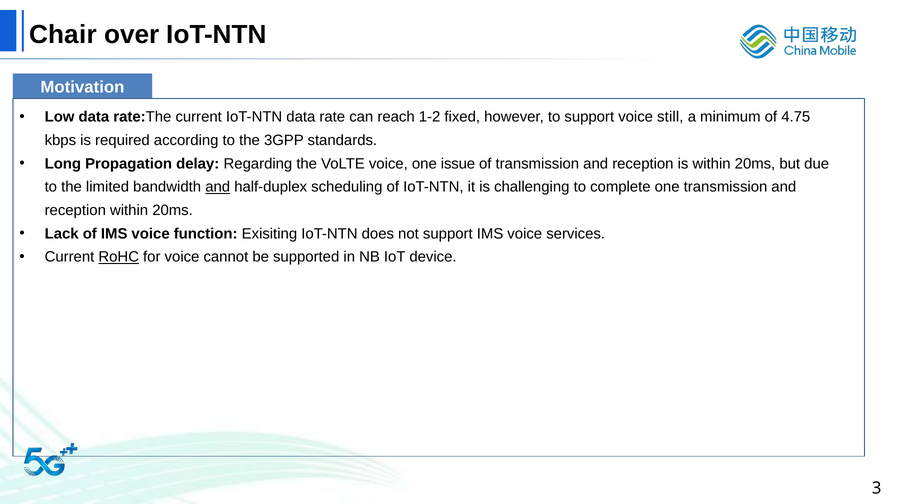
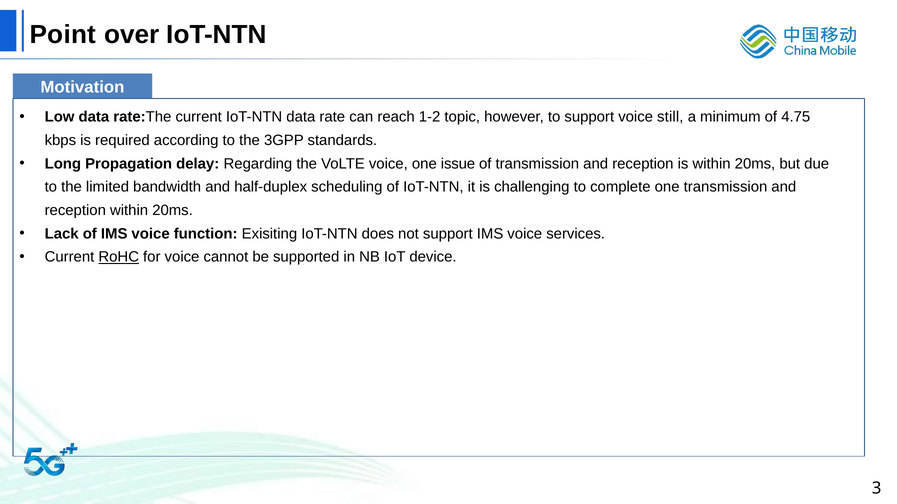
Chair: Chair -> Point
fixed: fixed -> topic
and at (218, 187) underline: present -> none
